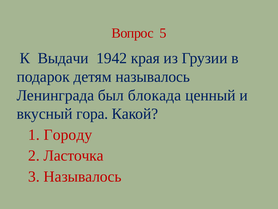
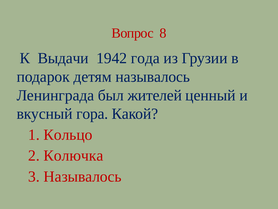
5: 5 -> 8
края: края -> года
блокада: блокада -> жителей
Городу: Городу -> Кольцо
Ласточка: Ласточка -> Колючка
